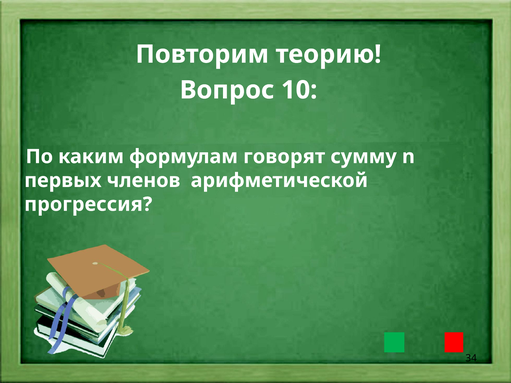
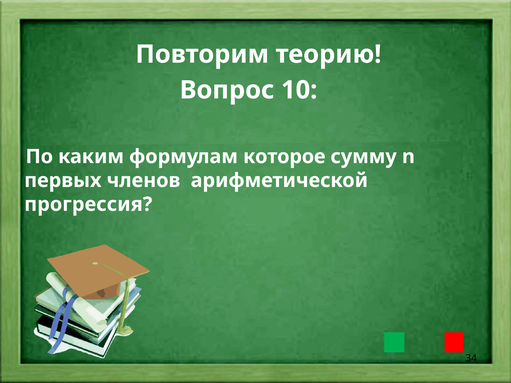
говорят: говорят -> которое
